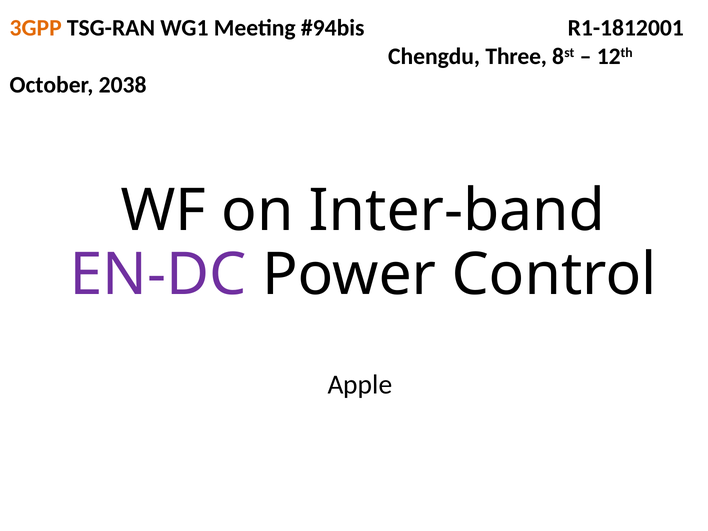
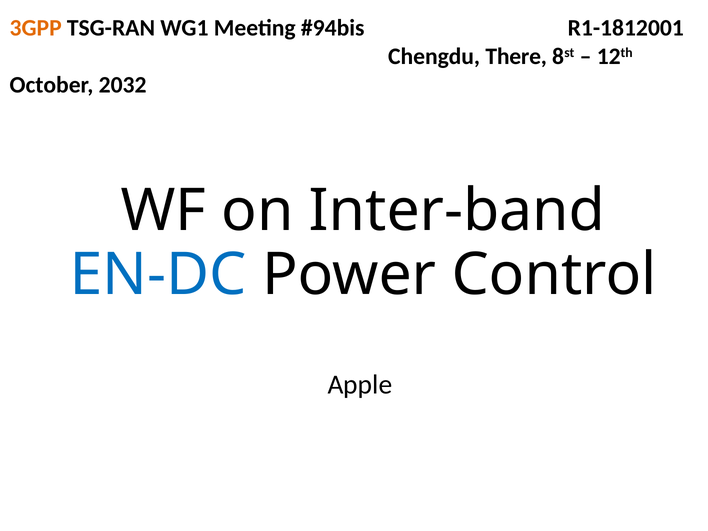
Three: Three -> There
2038: 2038 -> 2032
EN-DC colour: purple -> blue
